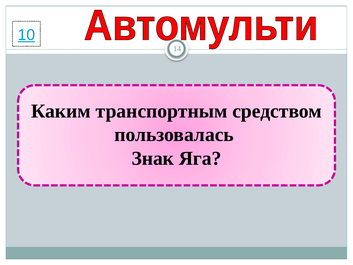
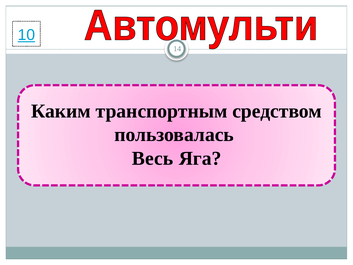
Знак: Знак -> Весь
